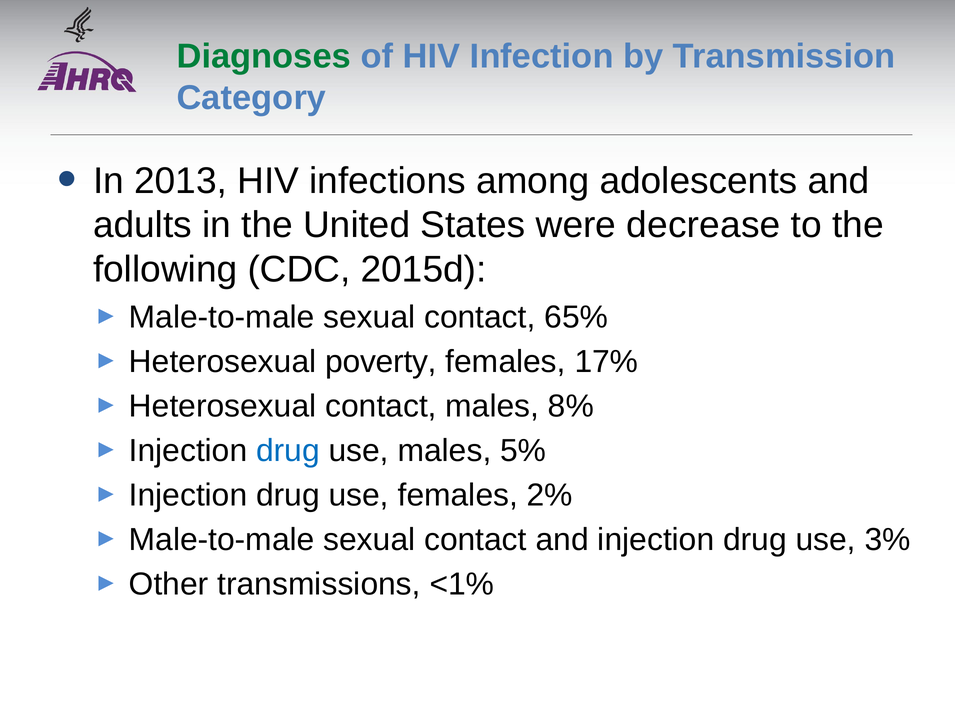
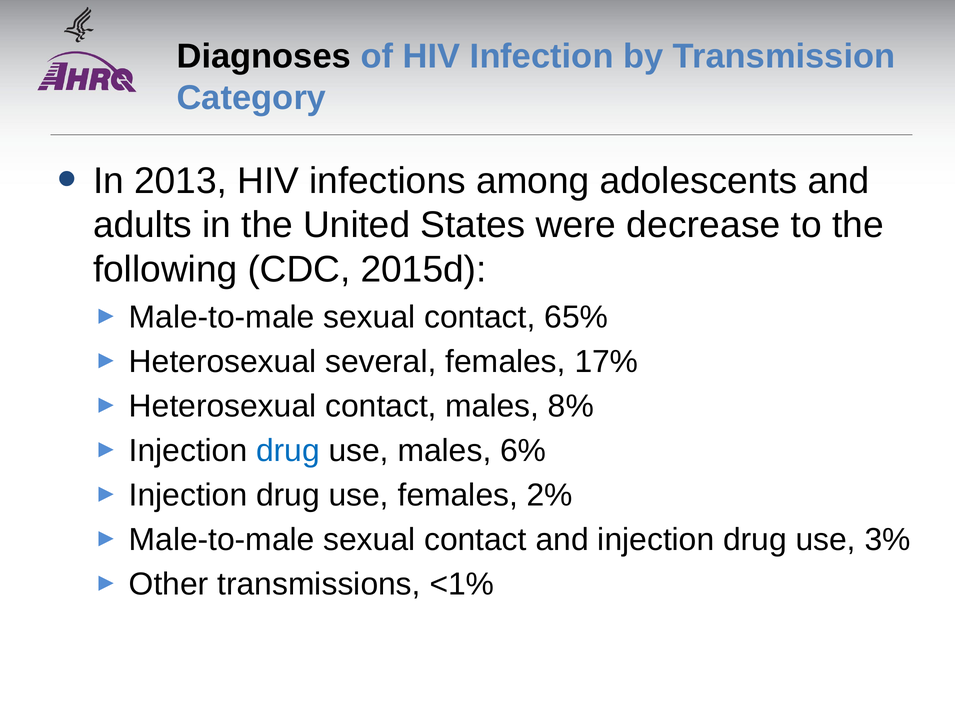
Diagnoses colour: green -> black
poverty: poverty -> several
5%: 5% -> 6%
